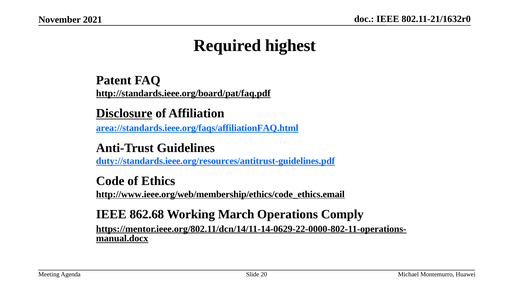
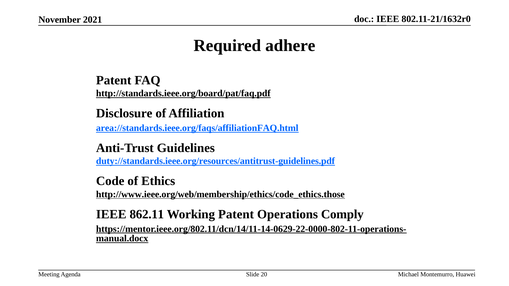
highest: highest -> adhere
Disclosure underline: present -> none
http://www.ieee.org/web/membership/ethics/code_ethics.email: http://www.ieee.org/web/membership/ethics/code_ethics.email -> http://www.ieee.org/web/membership/ethics/code_ethics.those
862.68: 862.68 -> 862.11
Working March: March -> Patent
